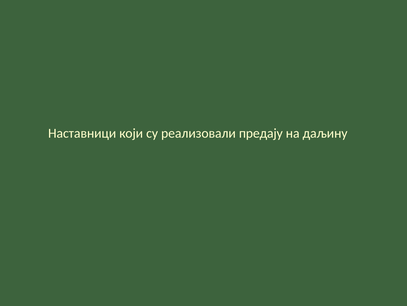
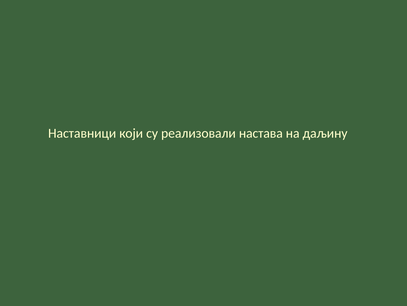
предају: предају -> настава
